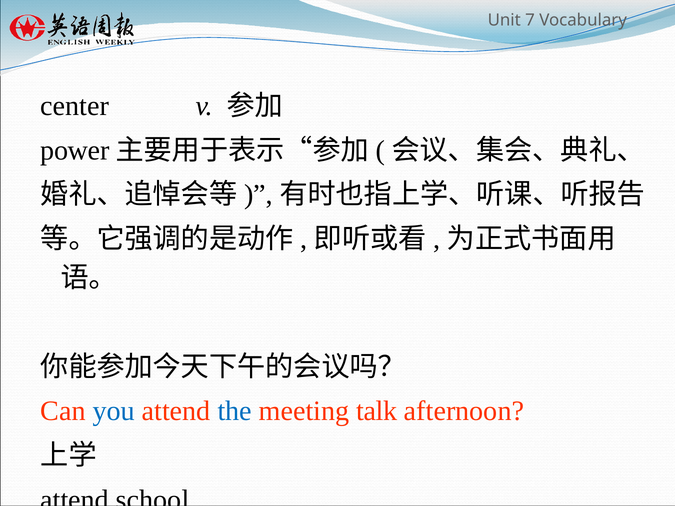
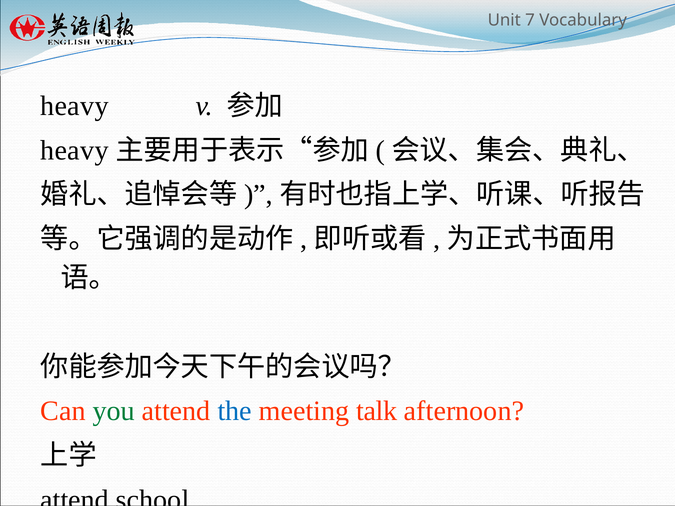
center at (75, 106): center -> heavy
power at (75, 150): power -> heavy
you colour: blue -> green
